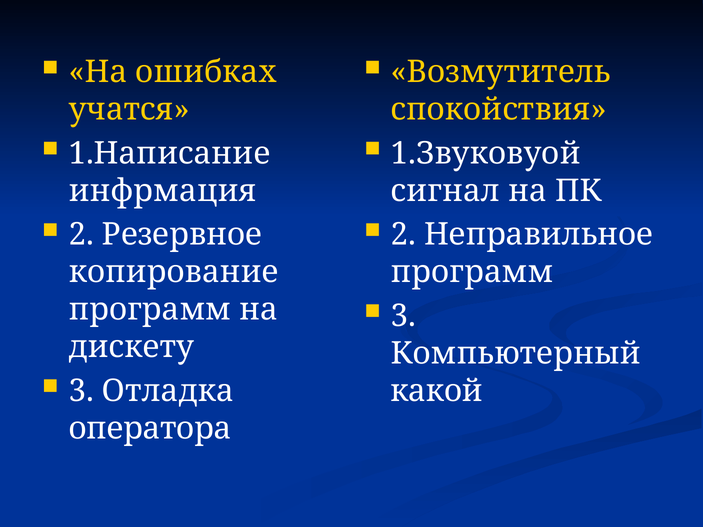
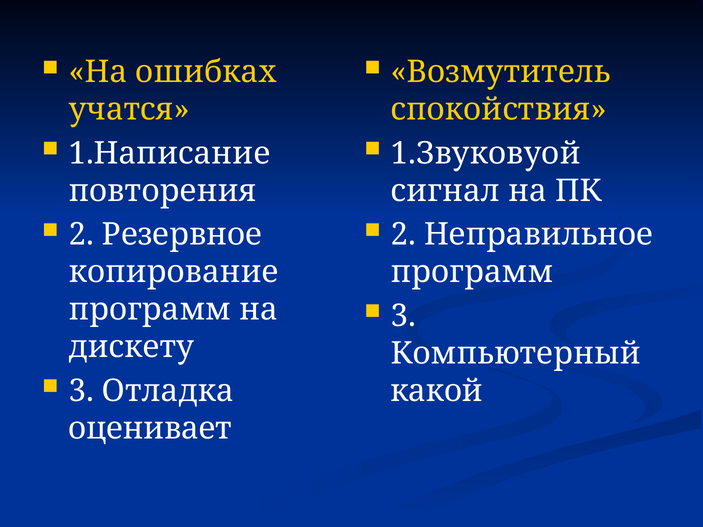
инфрмация: инфрмация -> повторения
оператора: оператора -> оценивает
